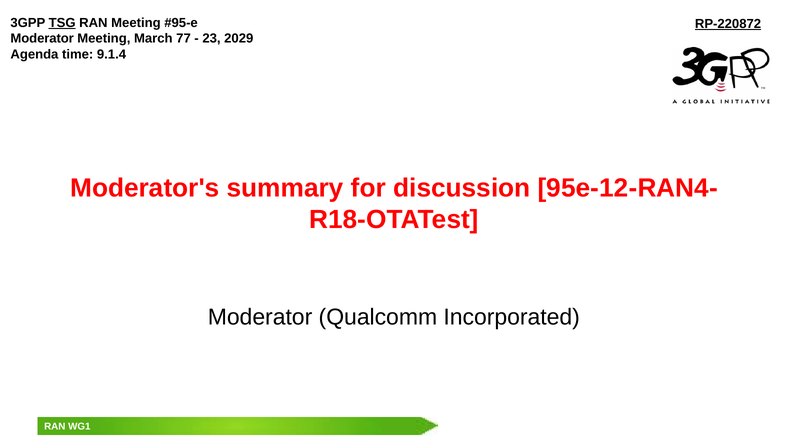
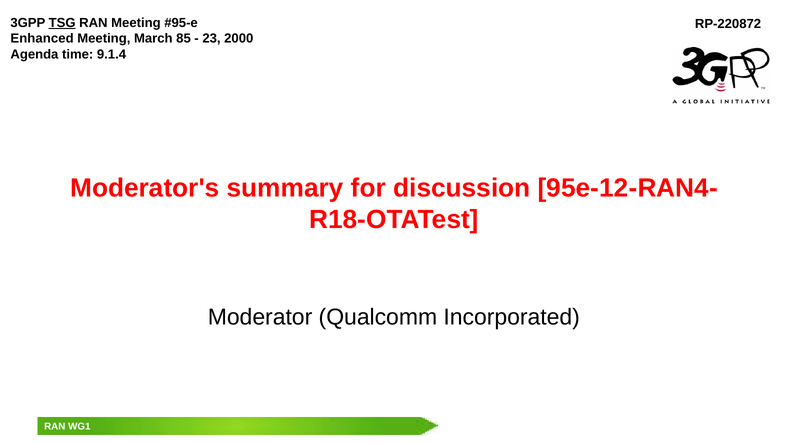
RP-220872 underline: present -> none
Moderator at (42, 39): Moderator -> Enhanced
77: 77 -> 85
2029: 2029 -> 2000
